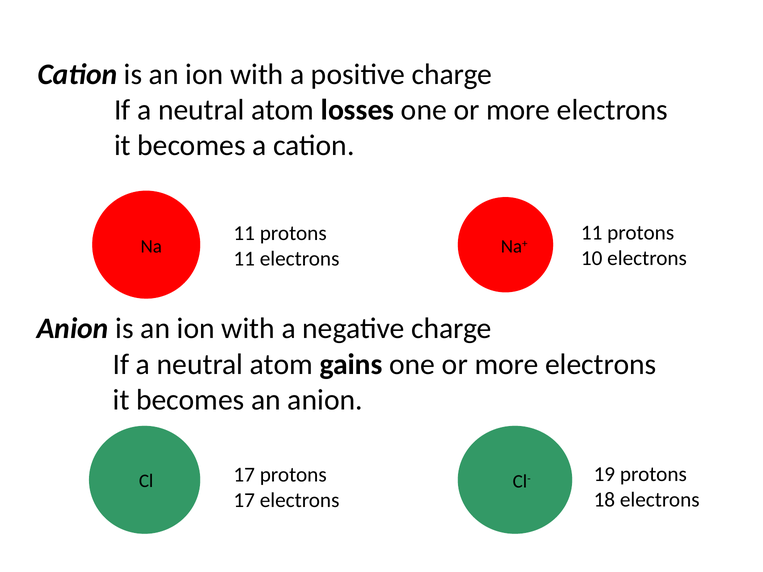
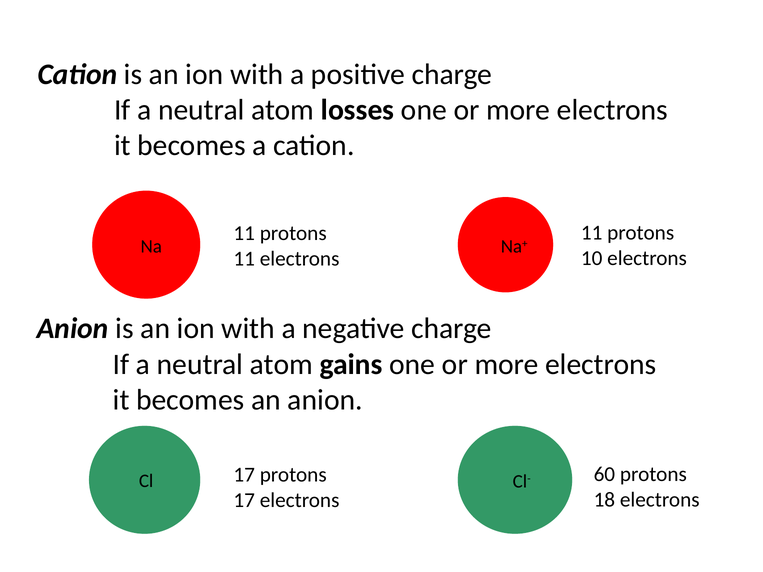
19: 19 -> 60
